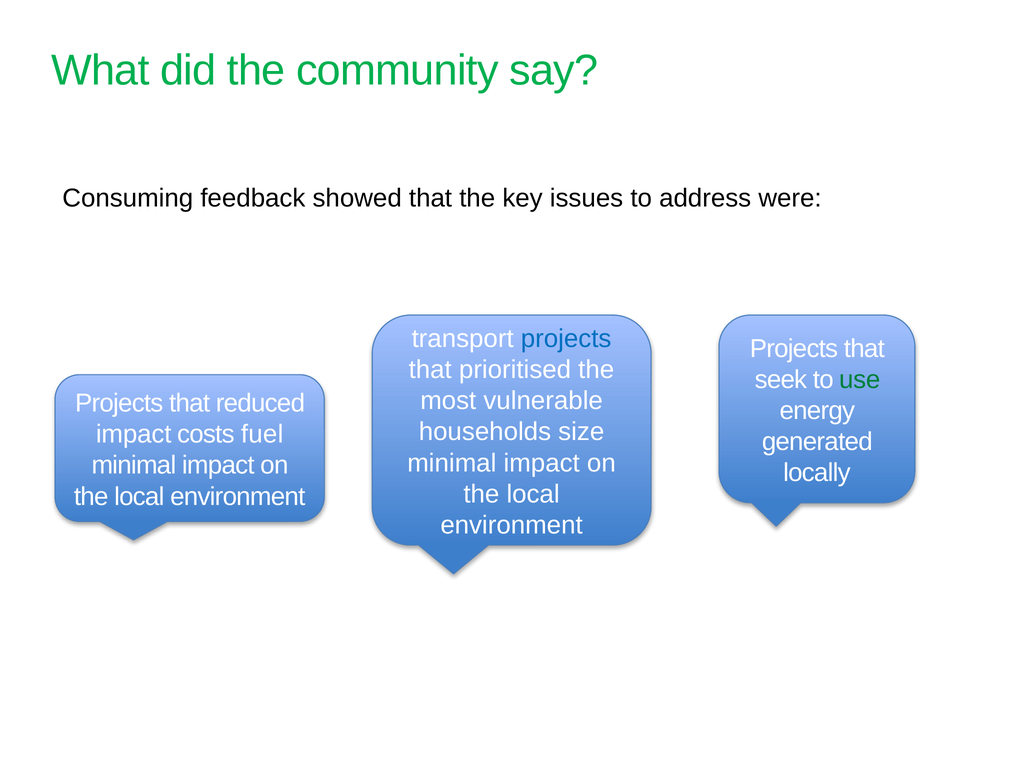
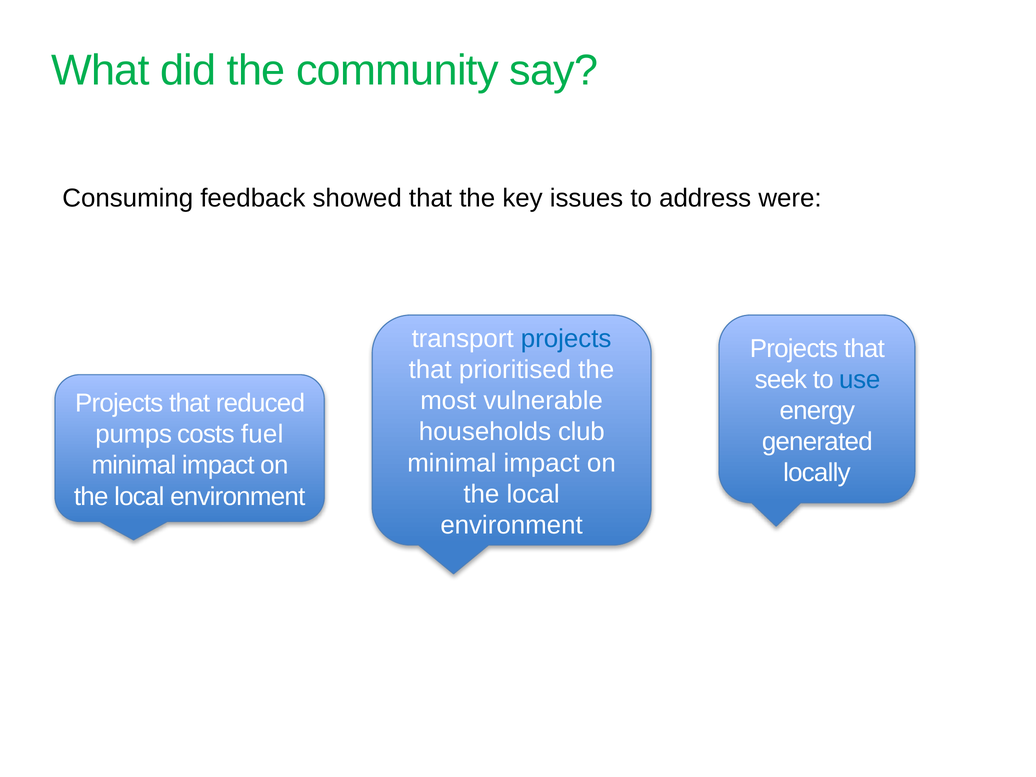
use colour: green -> blue
size: size -> club
impact at (134, 434): impact -> pumps
